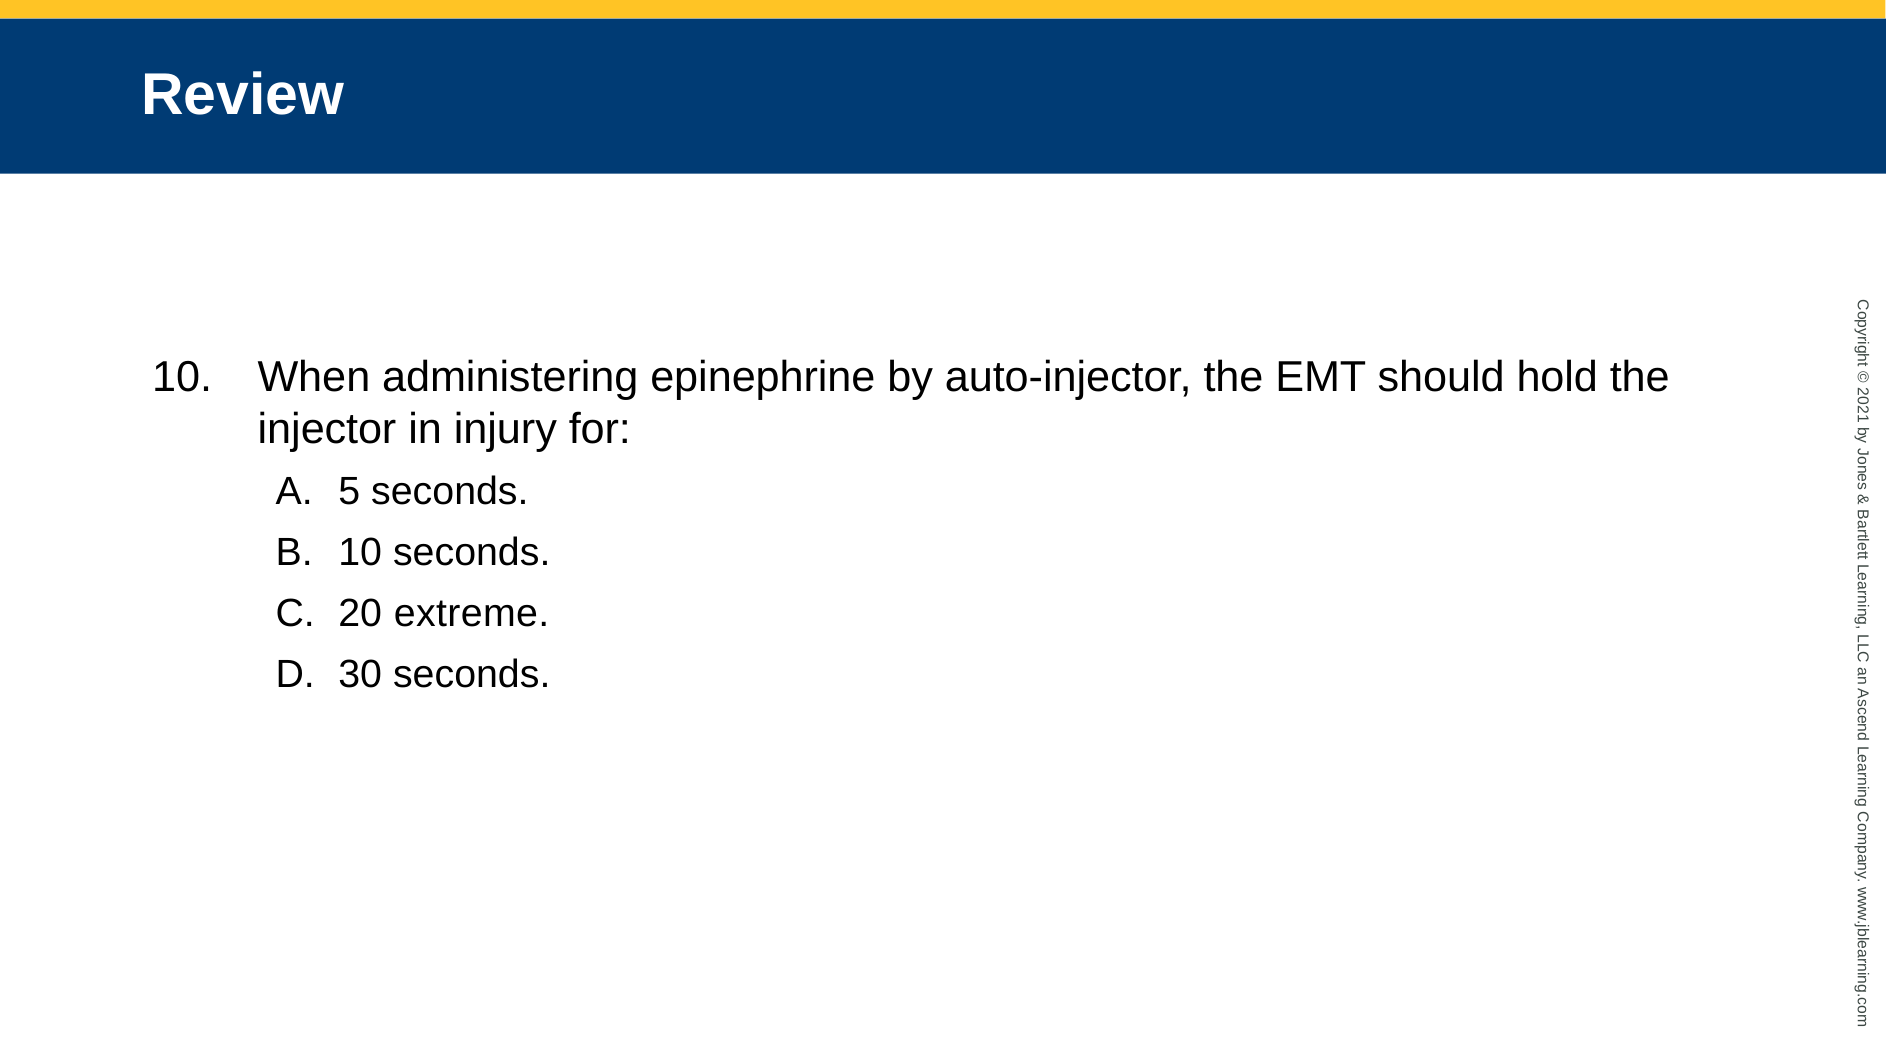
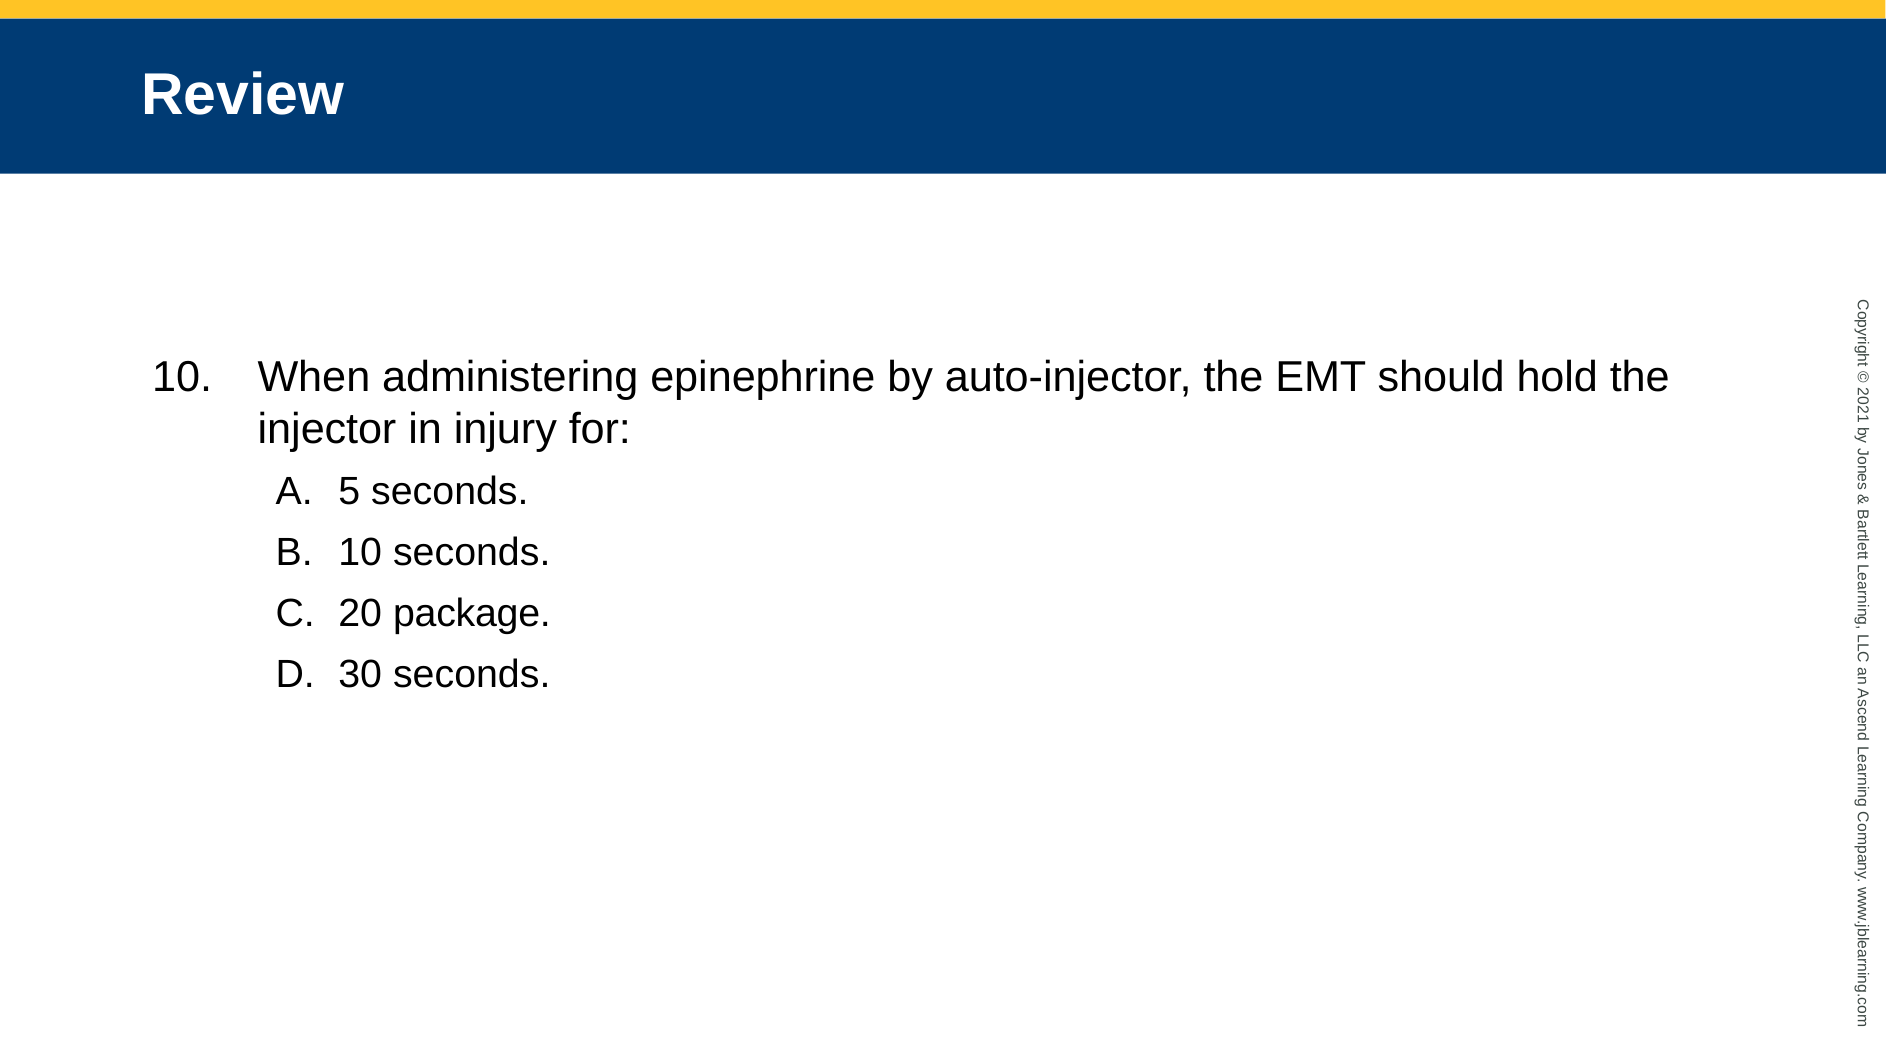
extreme: extreme -> package
